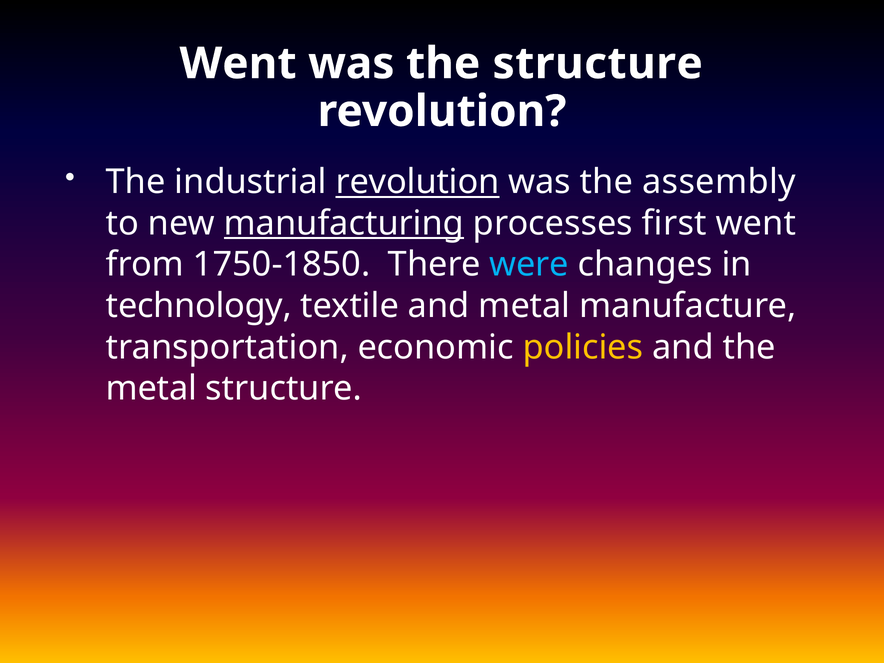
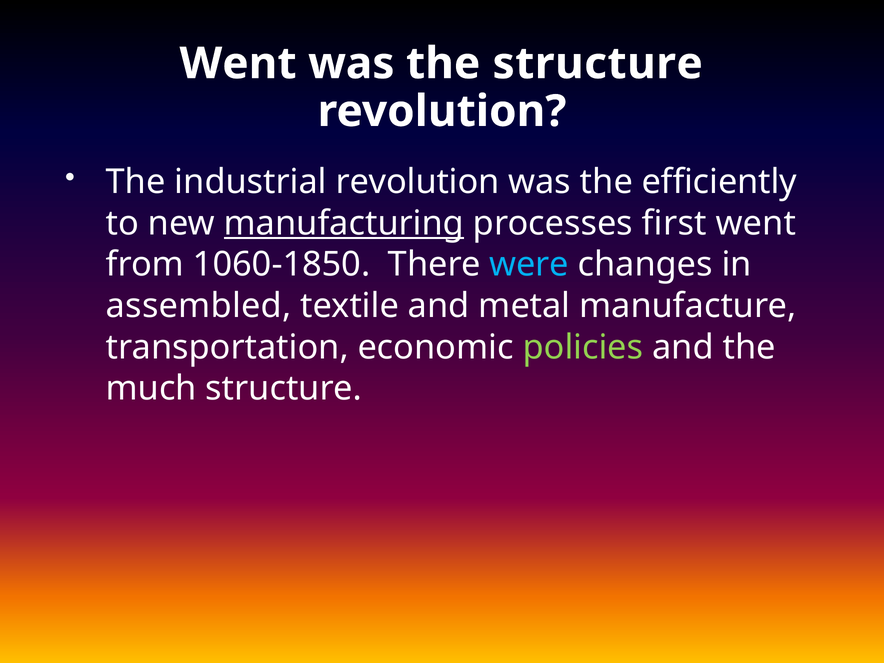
revolution at (418, 182) underline: present -> none
assembly: assembly -> efficiently
1750-1850: 1750-1850 -> 1060-1850
technology: technology -> assembled
policies colour: yellow -> light green
metal at (151, 388): metal -> much
